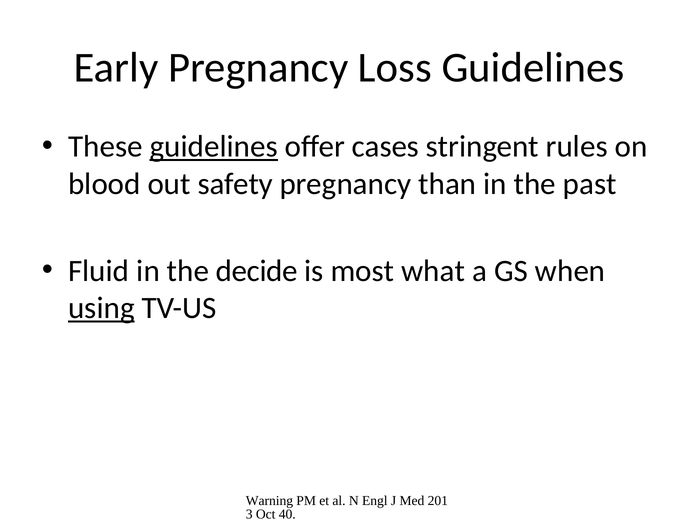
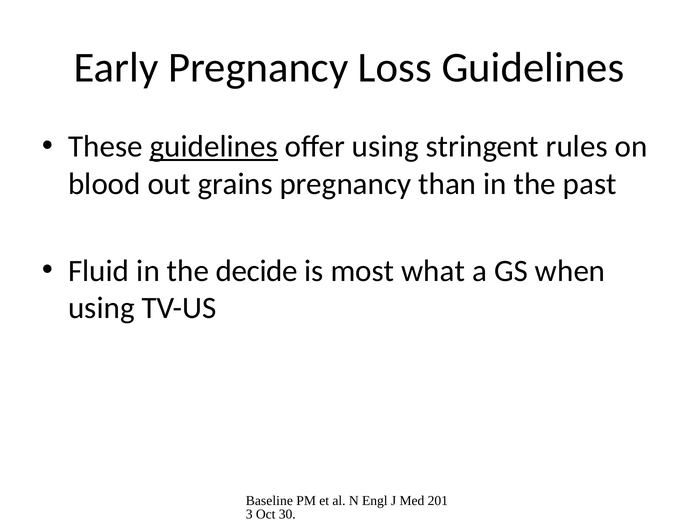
offer cases: cases -> using
safety: safety -> grains
using at (101, 308) underline: present -> none
Warning: Warning -> Baseline
40: 40 -> 30
